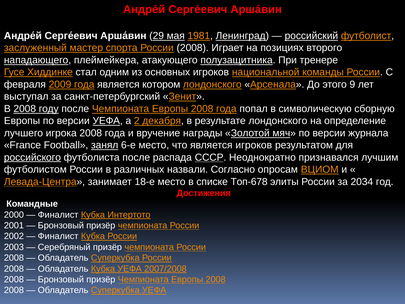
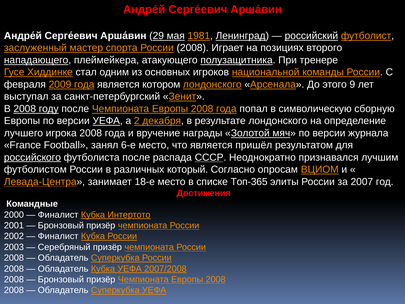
занял underline: present -> none
является игроков: игроков -> пришёл
назвали: назвали -> который
Топ-678: Топ-678 -> Топ-365
2034: 2034 -> 2007
